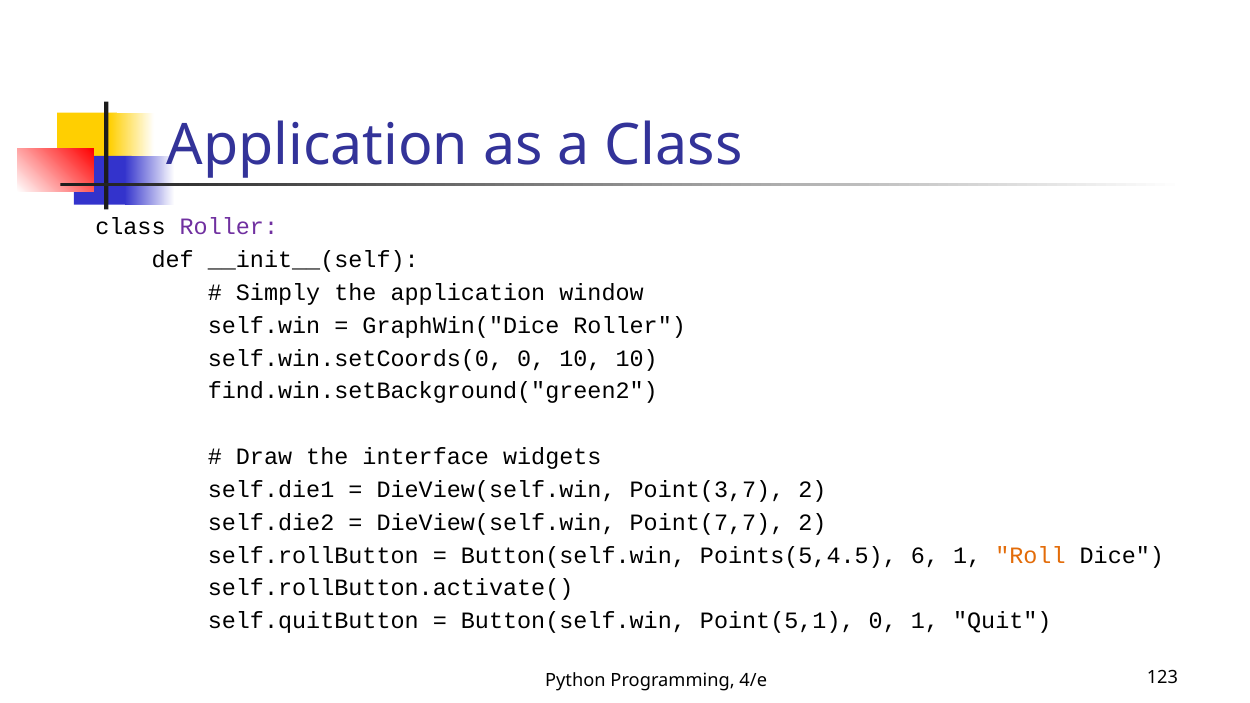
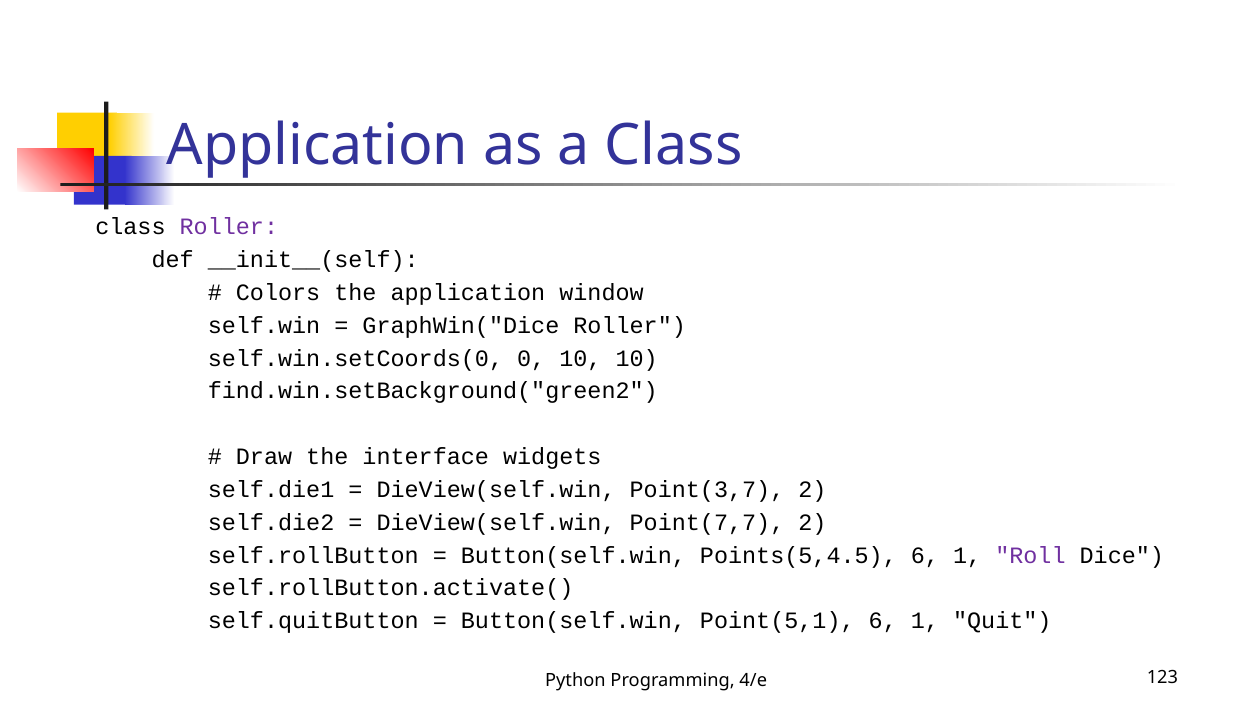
Simply: Simply -> Colors
Roll colour: orange -> purple
Point(5,1 0: 0 -> 6
